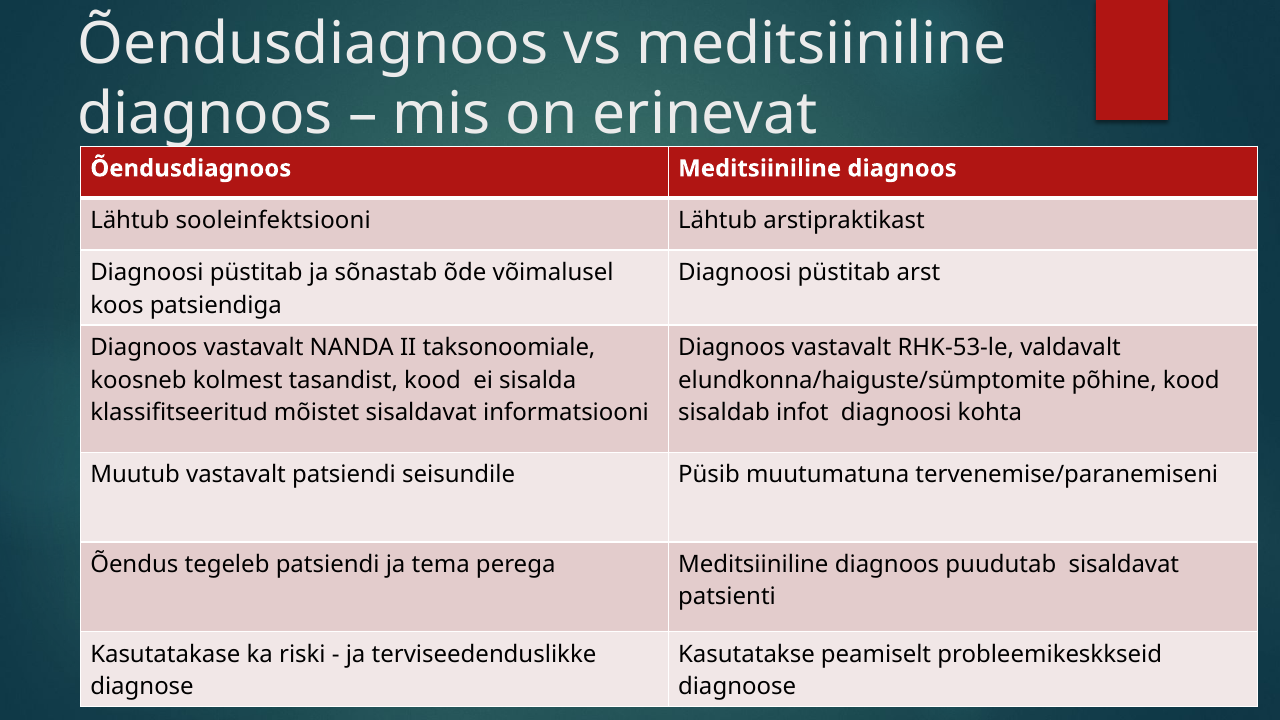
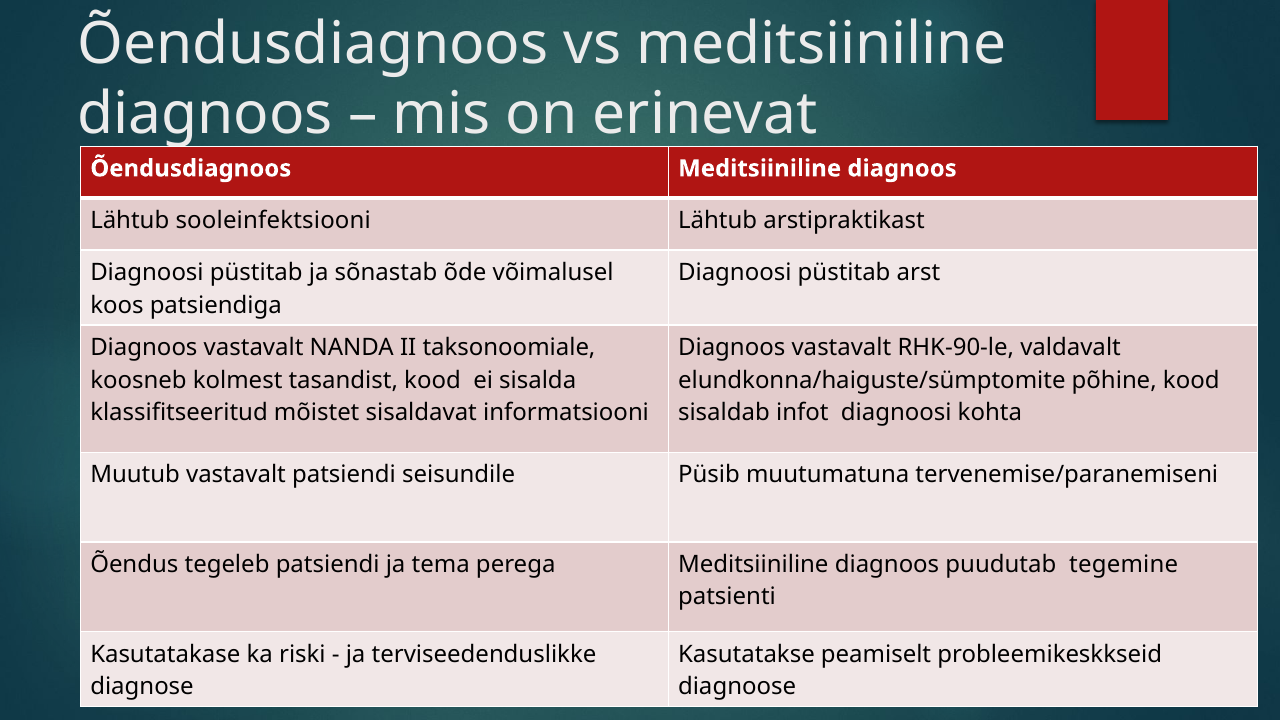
RHK-53-le: RHK-53-le -> RHK-90-le
puudutab sisaldavat: sisaldavat -> tegemine
